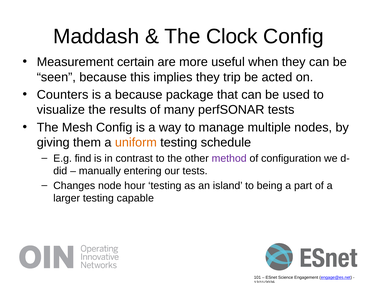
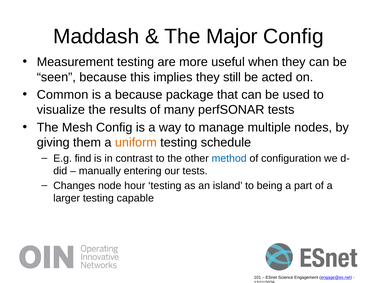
Clock: Clock -> Major
Measurement certain: certain -> testing
trip: trip -> still
Counters: Counters -> Common
method colour: purple -> blue
